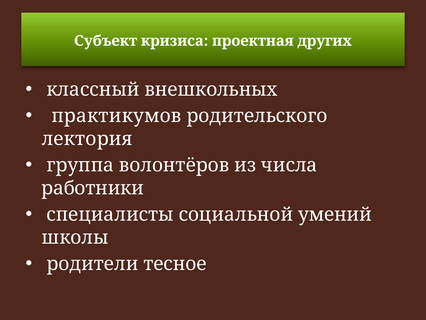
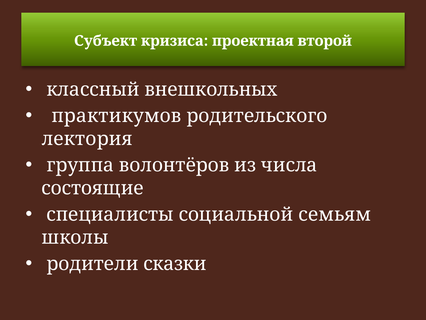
других: других -> второй
работники: работники -> состоящие
умений: умений -> семьям
тесное: тесное -> сказки
